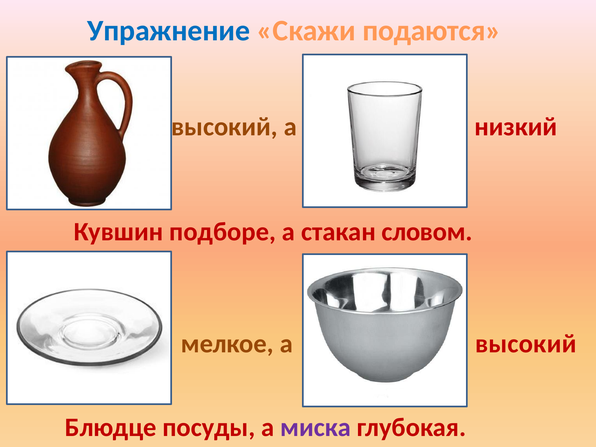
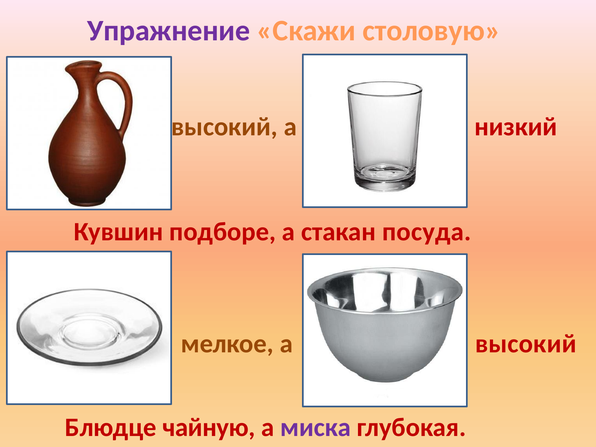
Упражнение colour: blue -> purple
подаются: подаются -> столовую
словом: словом -> посуда
посуды: посуды -> чайную
